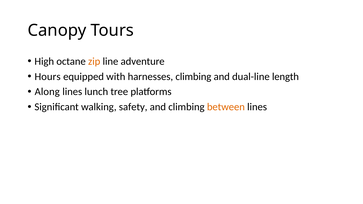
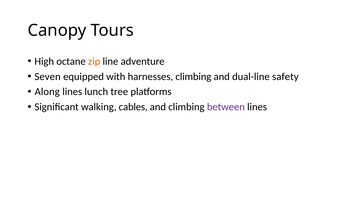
Hours: Hours -> Seven
length: length -> safety
safety: safety -> cables
between colour: orange -> purple
